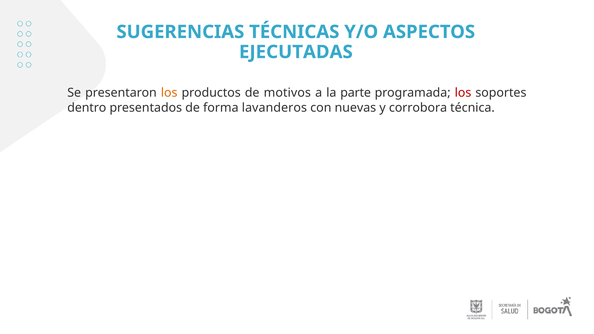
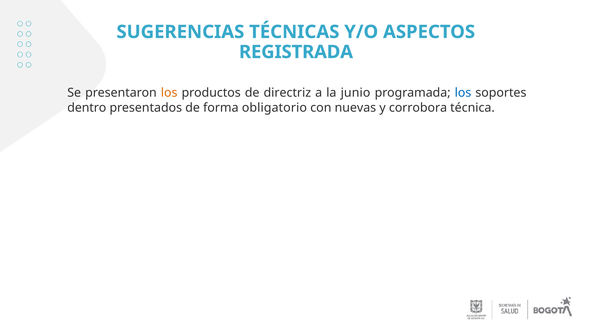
EJECUTADAS: EJECUTADAS -> REGISTRADA
motivos: motivos -> directriz
parte: parte -> junio
los at (463, 93) colour: red -> blue
lavanderos: lavanderos -> obligatorio
